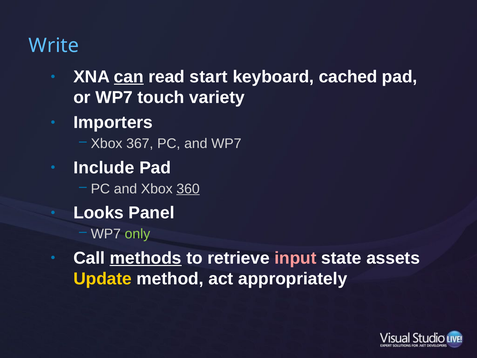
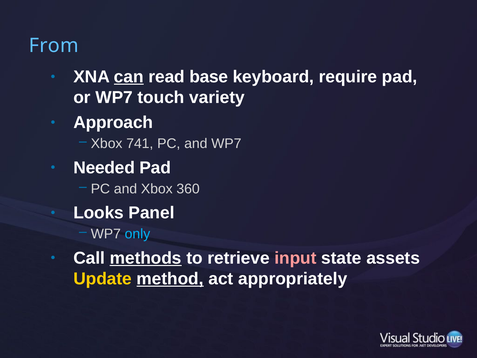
Write: Write -> From
start: start -> base
cached: cached -> require
Importers: Importers -> Approach
367: 367 -> 741
Include: Include -> Needed
360 underline: present -> none
only colour: light green -> light blue
method underline: none -> present
